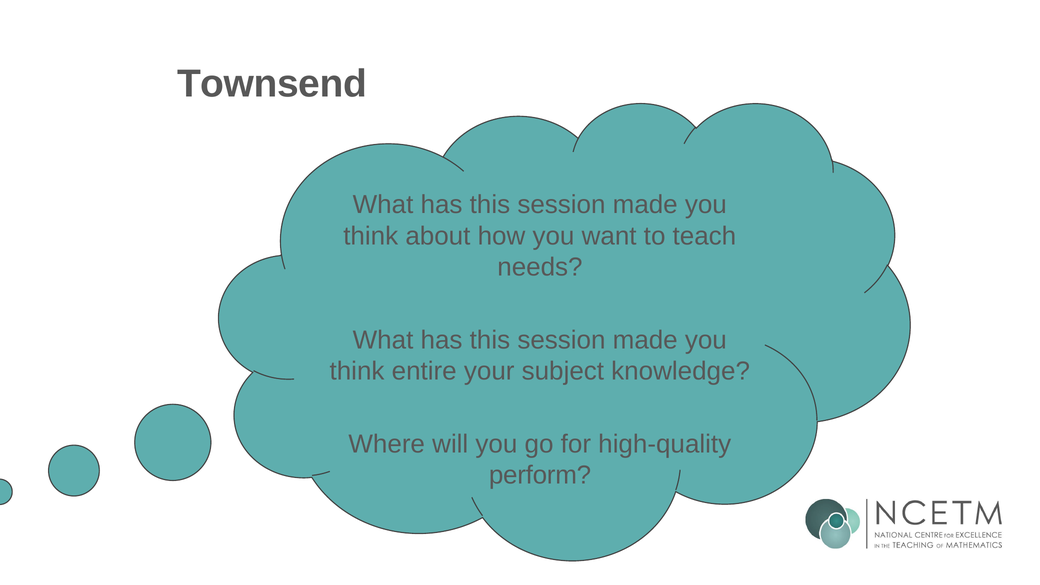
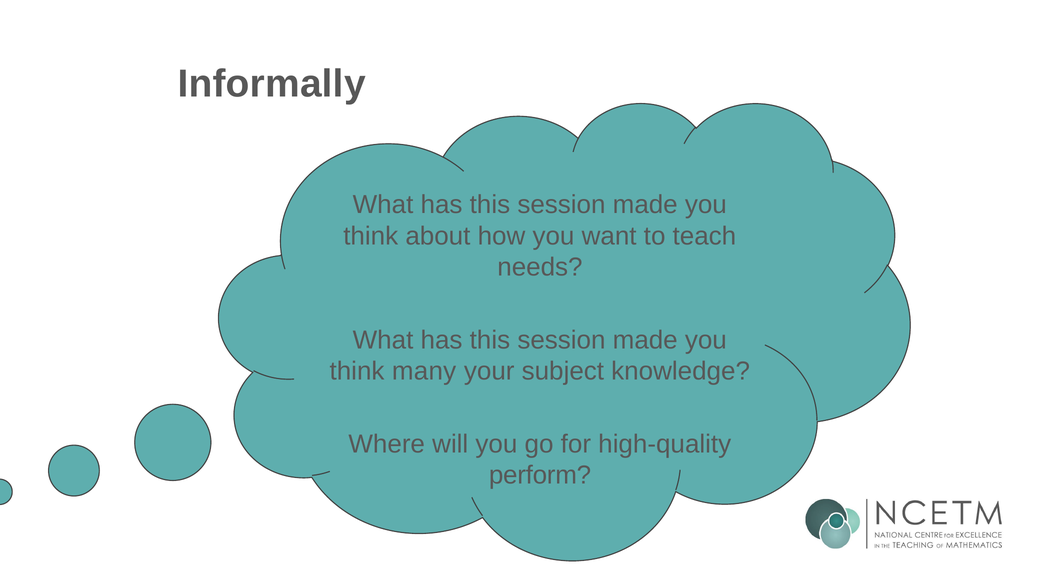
Townsend: Townsend -> Informally
entire: entire -> many
